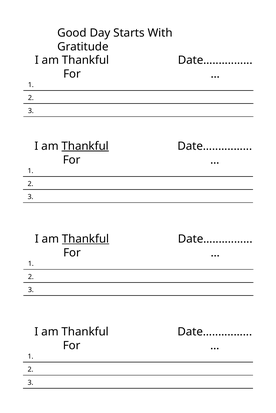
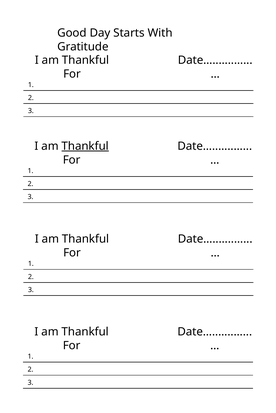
Thankful at (86, 240) underline: present -> none
